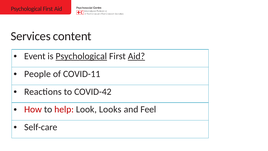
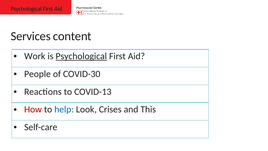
Event: Event -> Work
Aid at (136, 56) underline: present -> none
COVID-11: COVID-11 -> COVID-30
COVID-42: COVID-42 -> COVID-13
help colour: red -> blue
Looks: Looks -> Crises
Feel: Feel -> This
